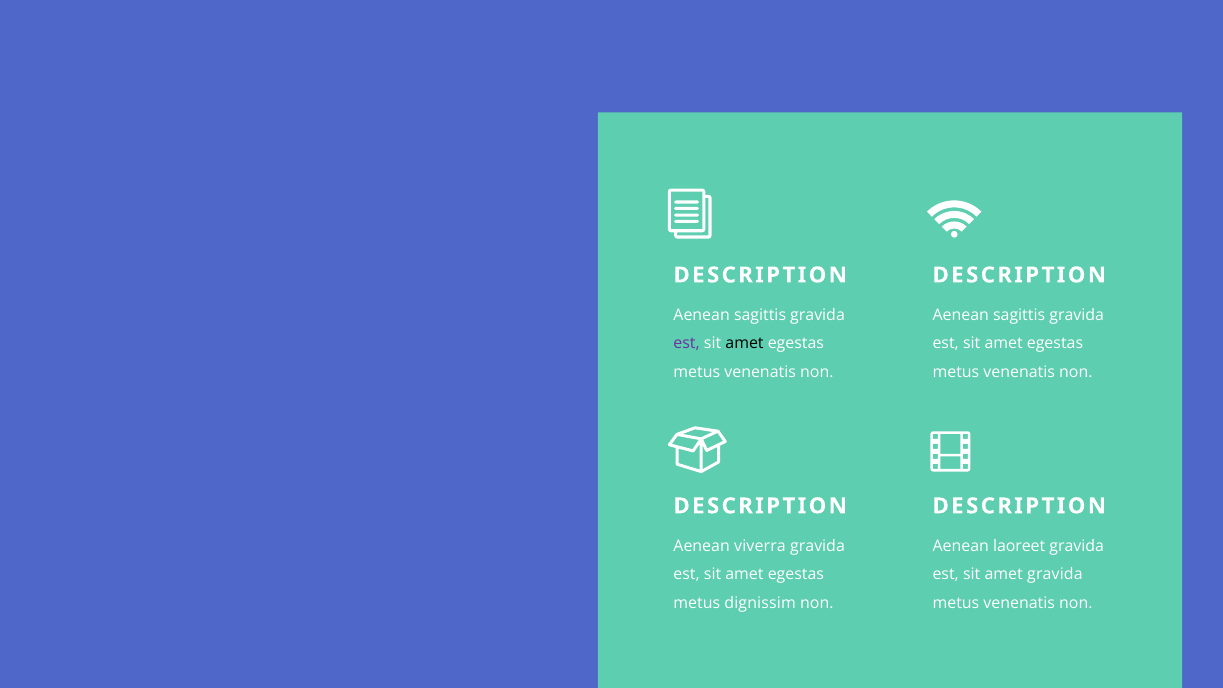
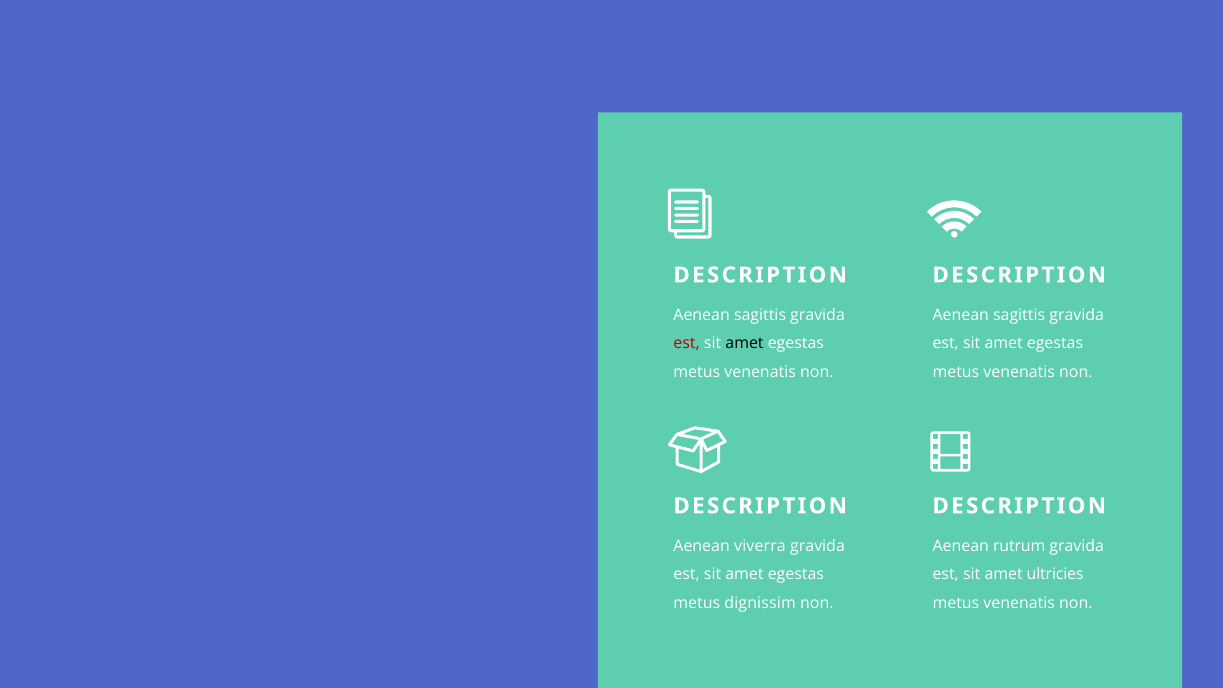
est at (687, 344) colour: purple -> red
laoreet: laoreet -> rutrum
amet gravida: gravida -> ultricies
